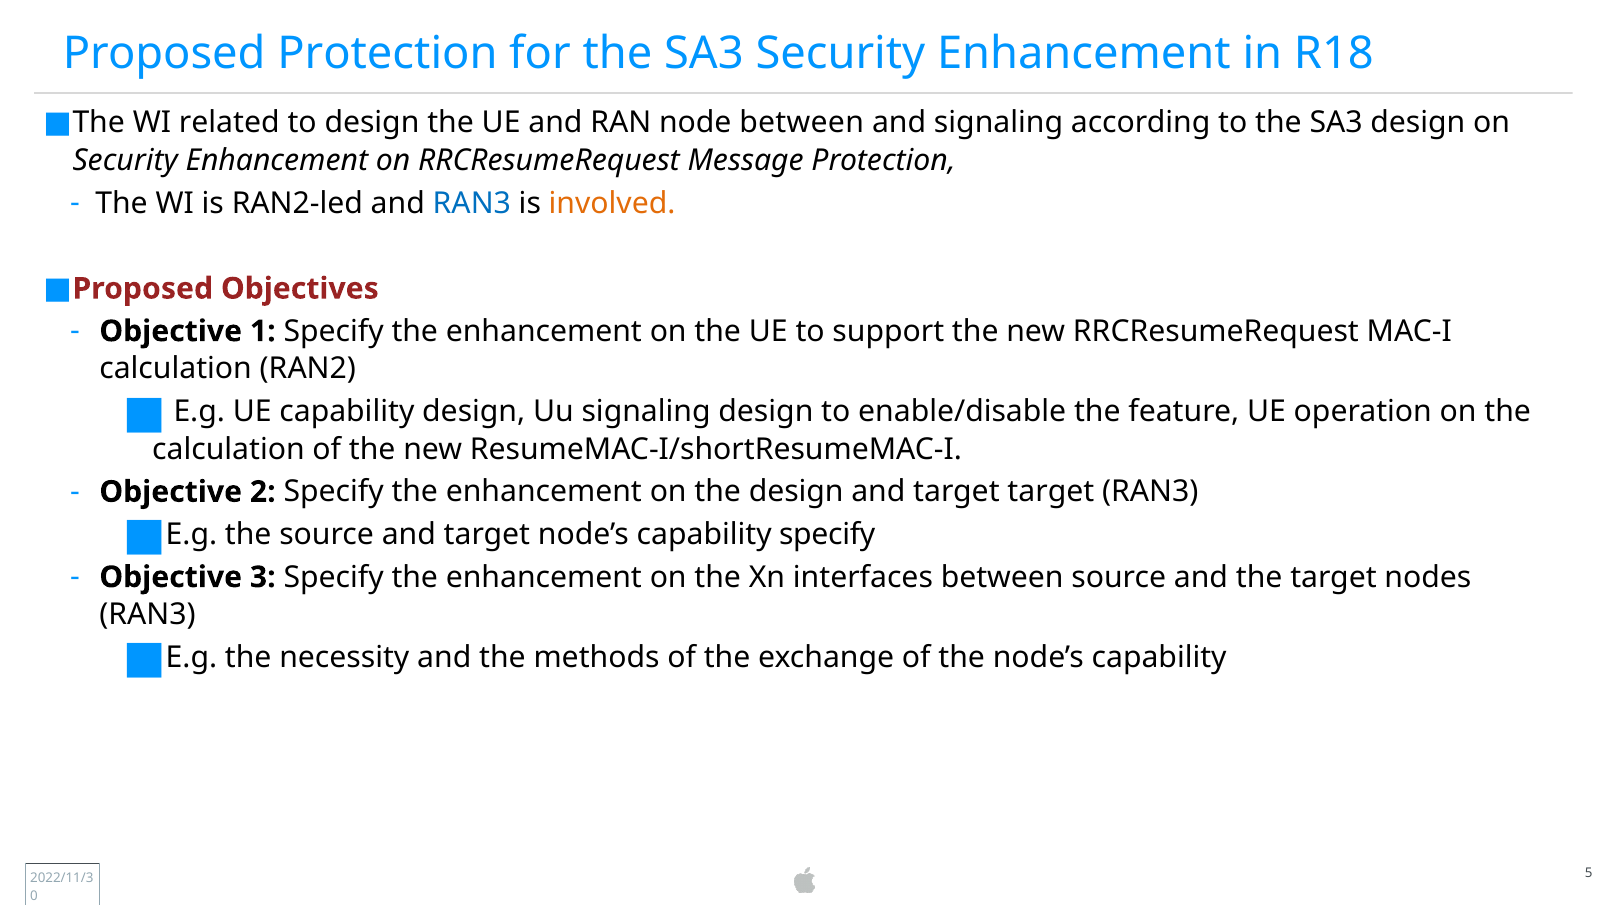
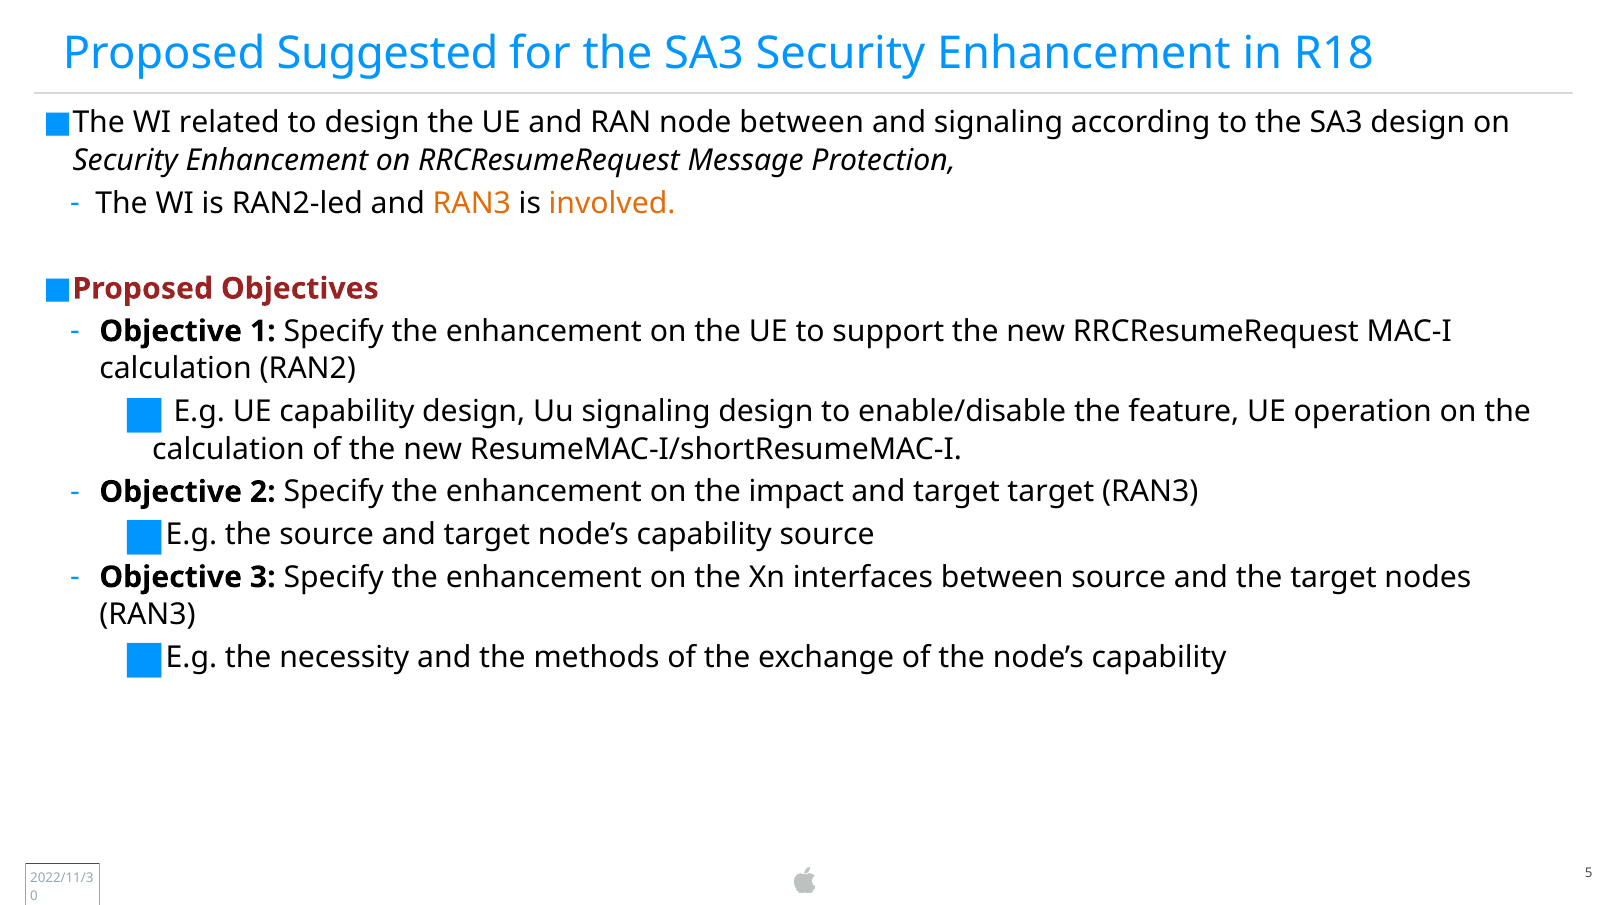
Proposed Protection: Protection -> Suggested
RAN3 at (472, 203) colour: blue -> orange
the design: design -> impact
capability specify: specify -> source
